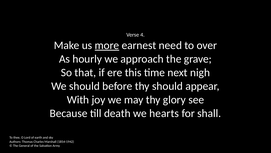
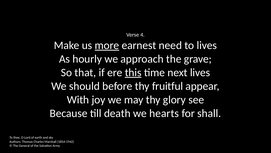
to over: over -> lives
this underline: none -> present
next nigh: nigh -> lives
thy should: should -> fruitful
